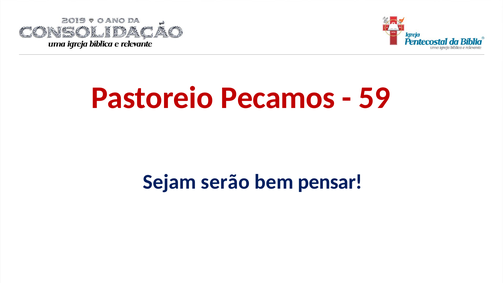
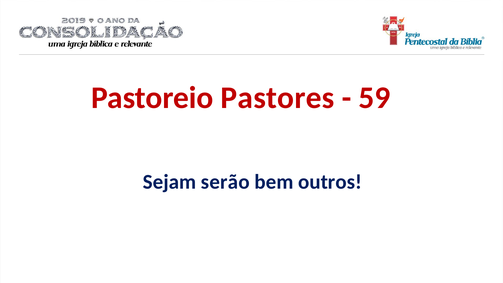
Pecamos: Pecamos -> Pastores
pensar: pensar -> outros
